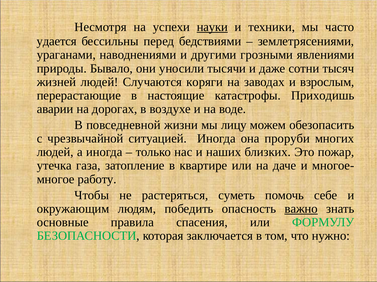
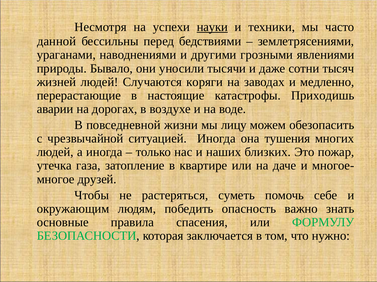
удается: удается -> данной
взрослым: взрослым -> медленно
проруби: проруби -> тушения
работу: работу -> друзей
важно underline: present -> none
